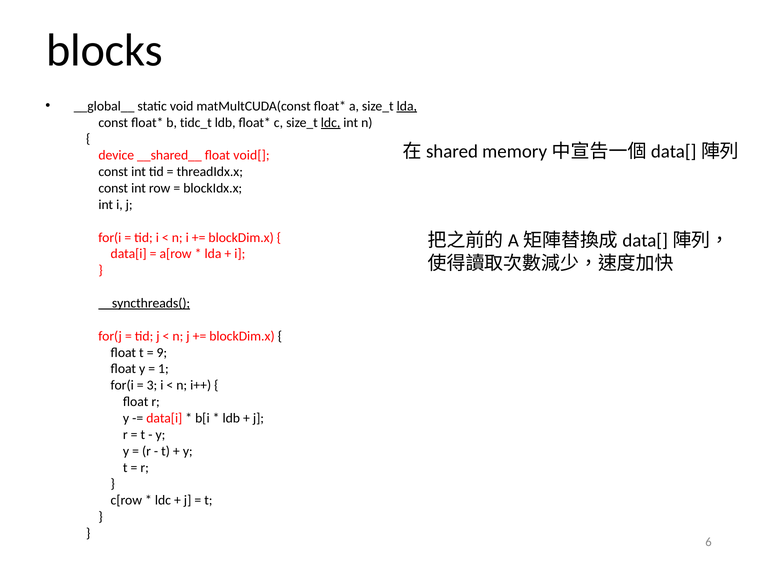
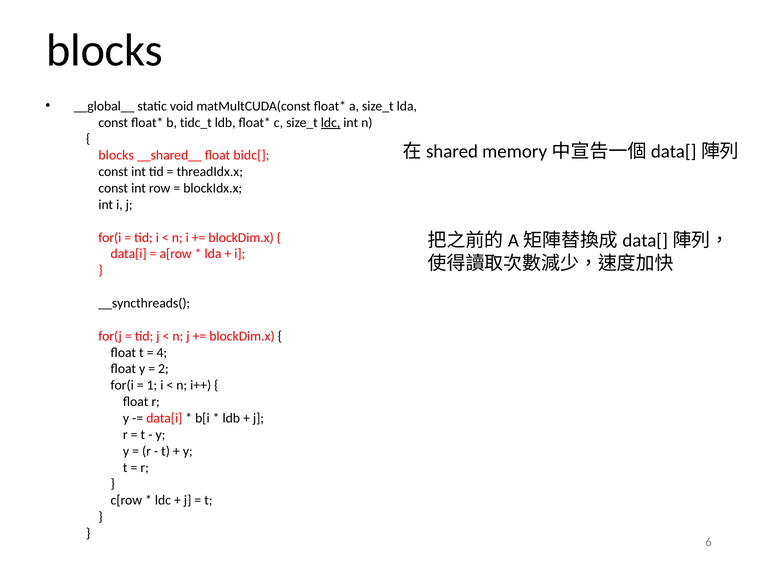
lda at (407, 106) underline: present -> none
device at (116, 155): device -> blocks
void[: void[ -> bidc[
__syncthreads( underline: present -> none
9: 9 -> 4
1: 1 -> 2
3: 3 -> 1
